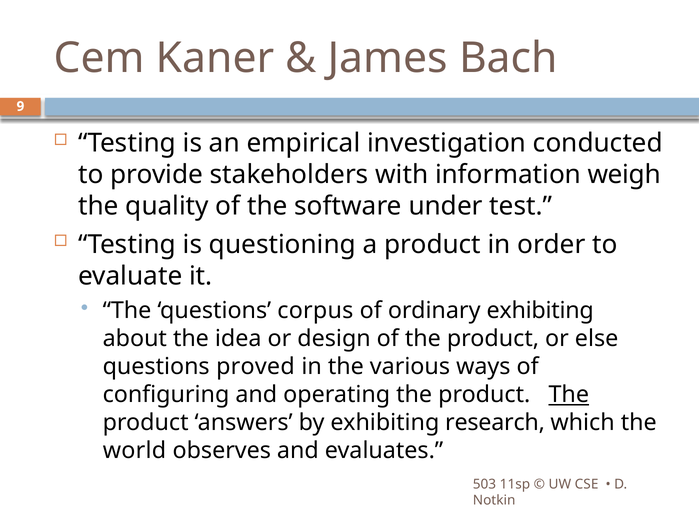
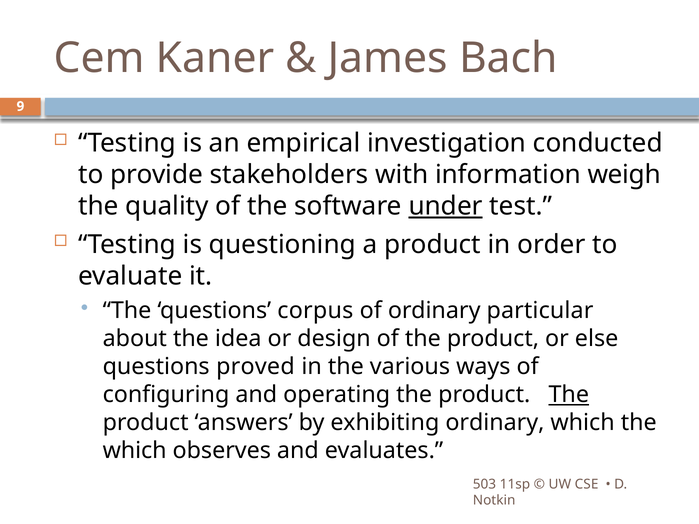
under underline: none -> present
ordinary exhibiting: exhibiting -> particular
exhibiting research: research -> ordinary
world at (134, 451): world -> which
